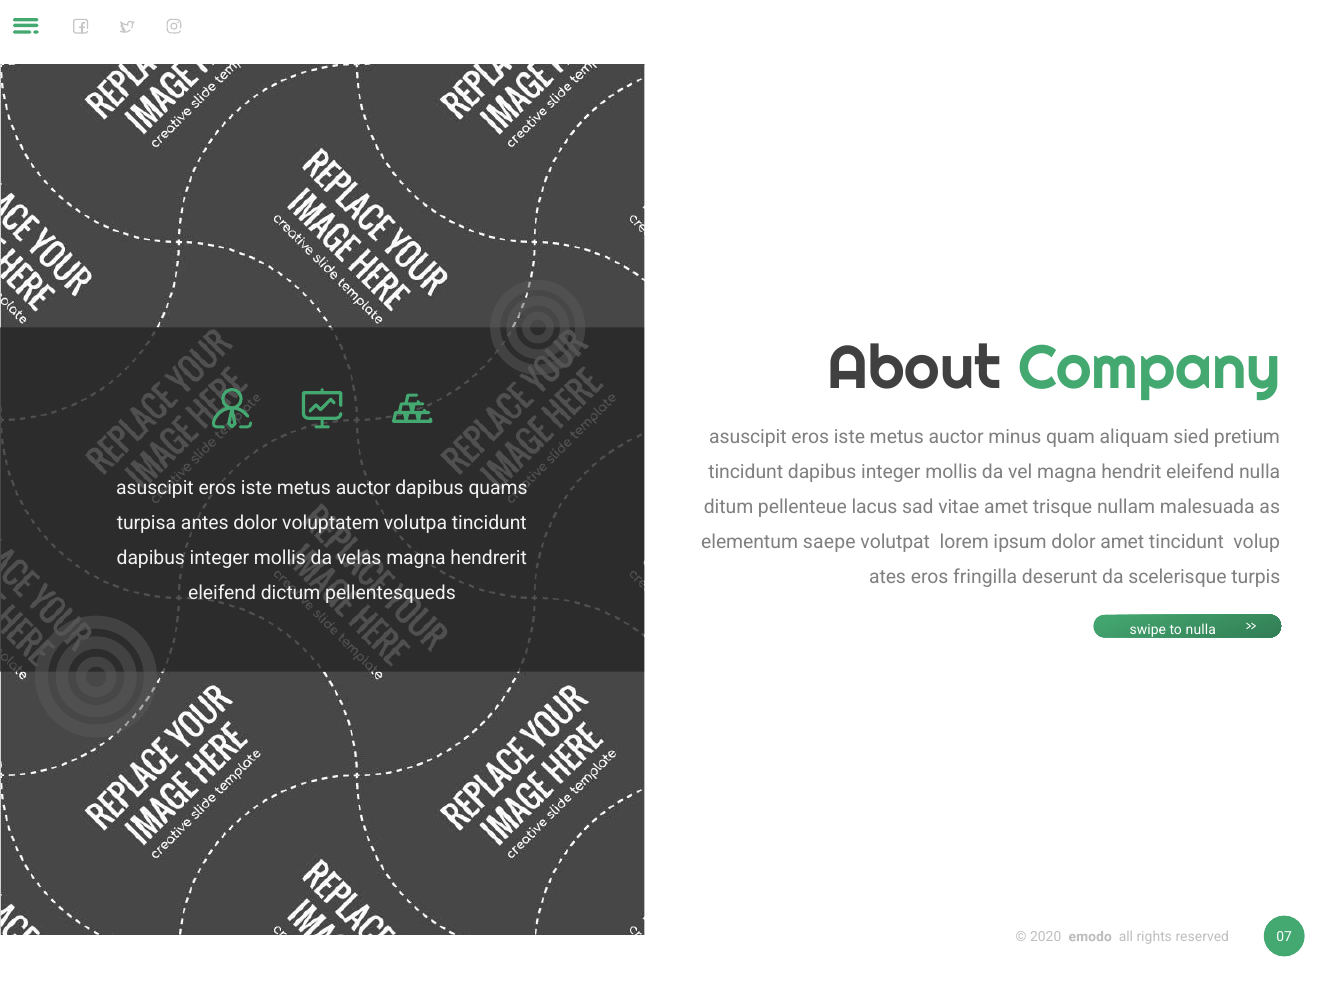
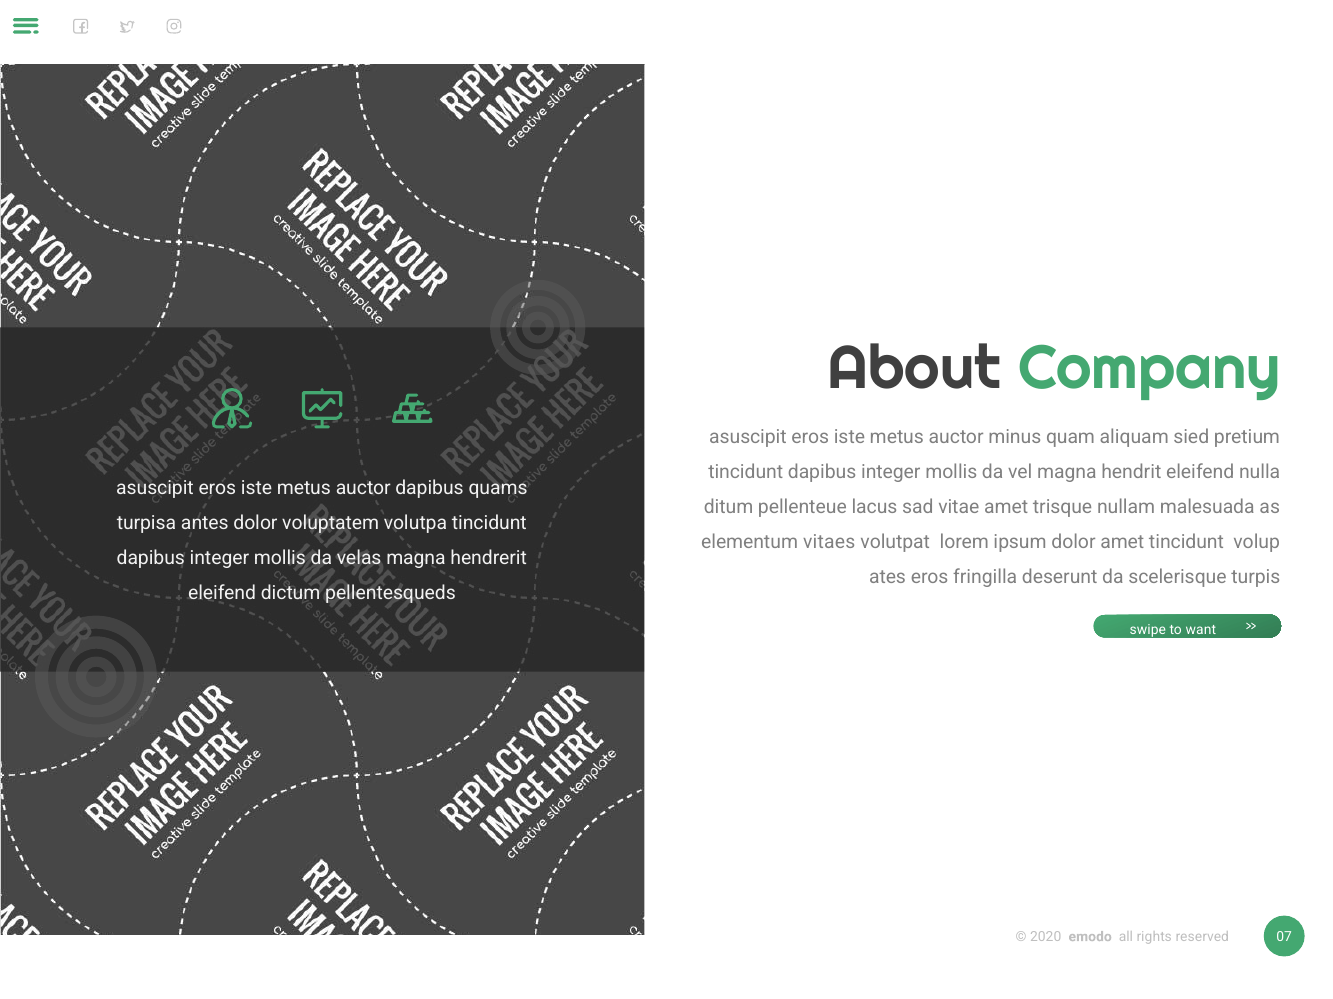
saepe: saepe -> vitaes
to nulla: nulla -> want
